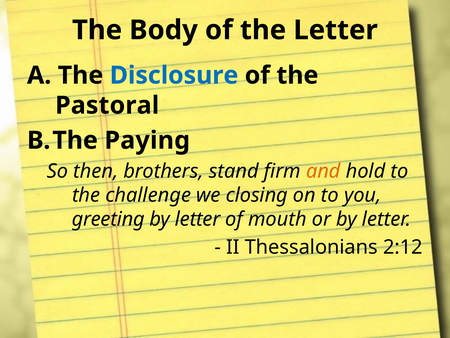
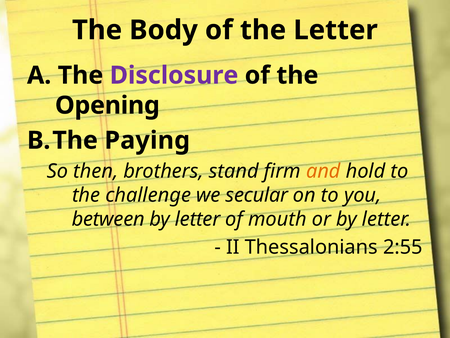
Disclosure colour: blue -> purple
Pastoral: Pastoral -> Opening
closing: closing -> secular
greeting: greeting -> between
2:12: 2:12 -> 2:55
